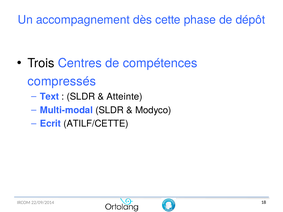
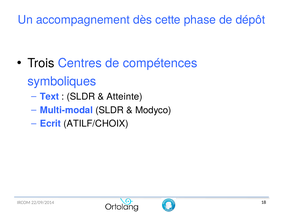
compressés: compressés -> symboliques
ATILF/CETTE: ATILF/CETTE -> ATILF/CHOIX
